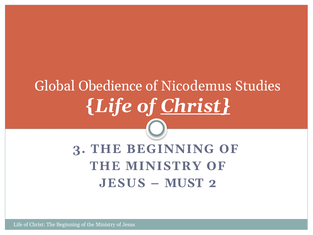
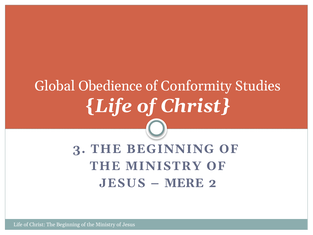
Nicodemus: Nicodemus -> Conformity
Christ at (195, 106) underline: present -> none
MUST: MUST -> MERE
